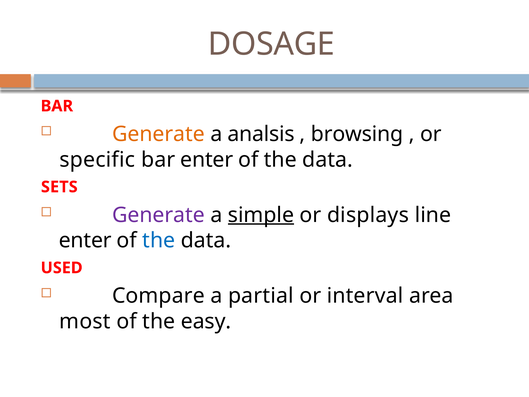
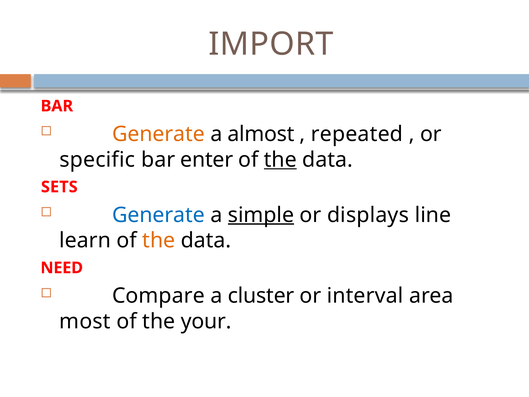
DOSAGE: DOSAGE -> IMPORT
analsis: analsis -> almost
browsing: browsing -> repeated
the at (280, 160) underline: none -> present
Generate at (158, 215) colour: purple -> blue
enter at (85, 240): enter -> learn
the at (159, 240) colour: blue -> orange
USED: USED -> NEED
partial: partial -> cluster
easy: easy -> your
